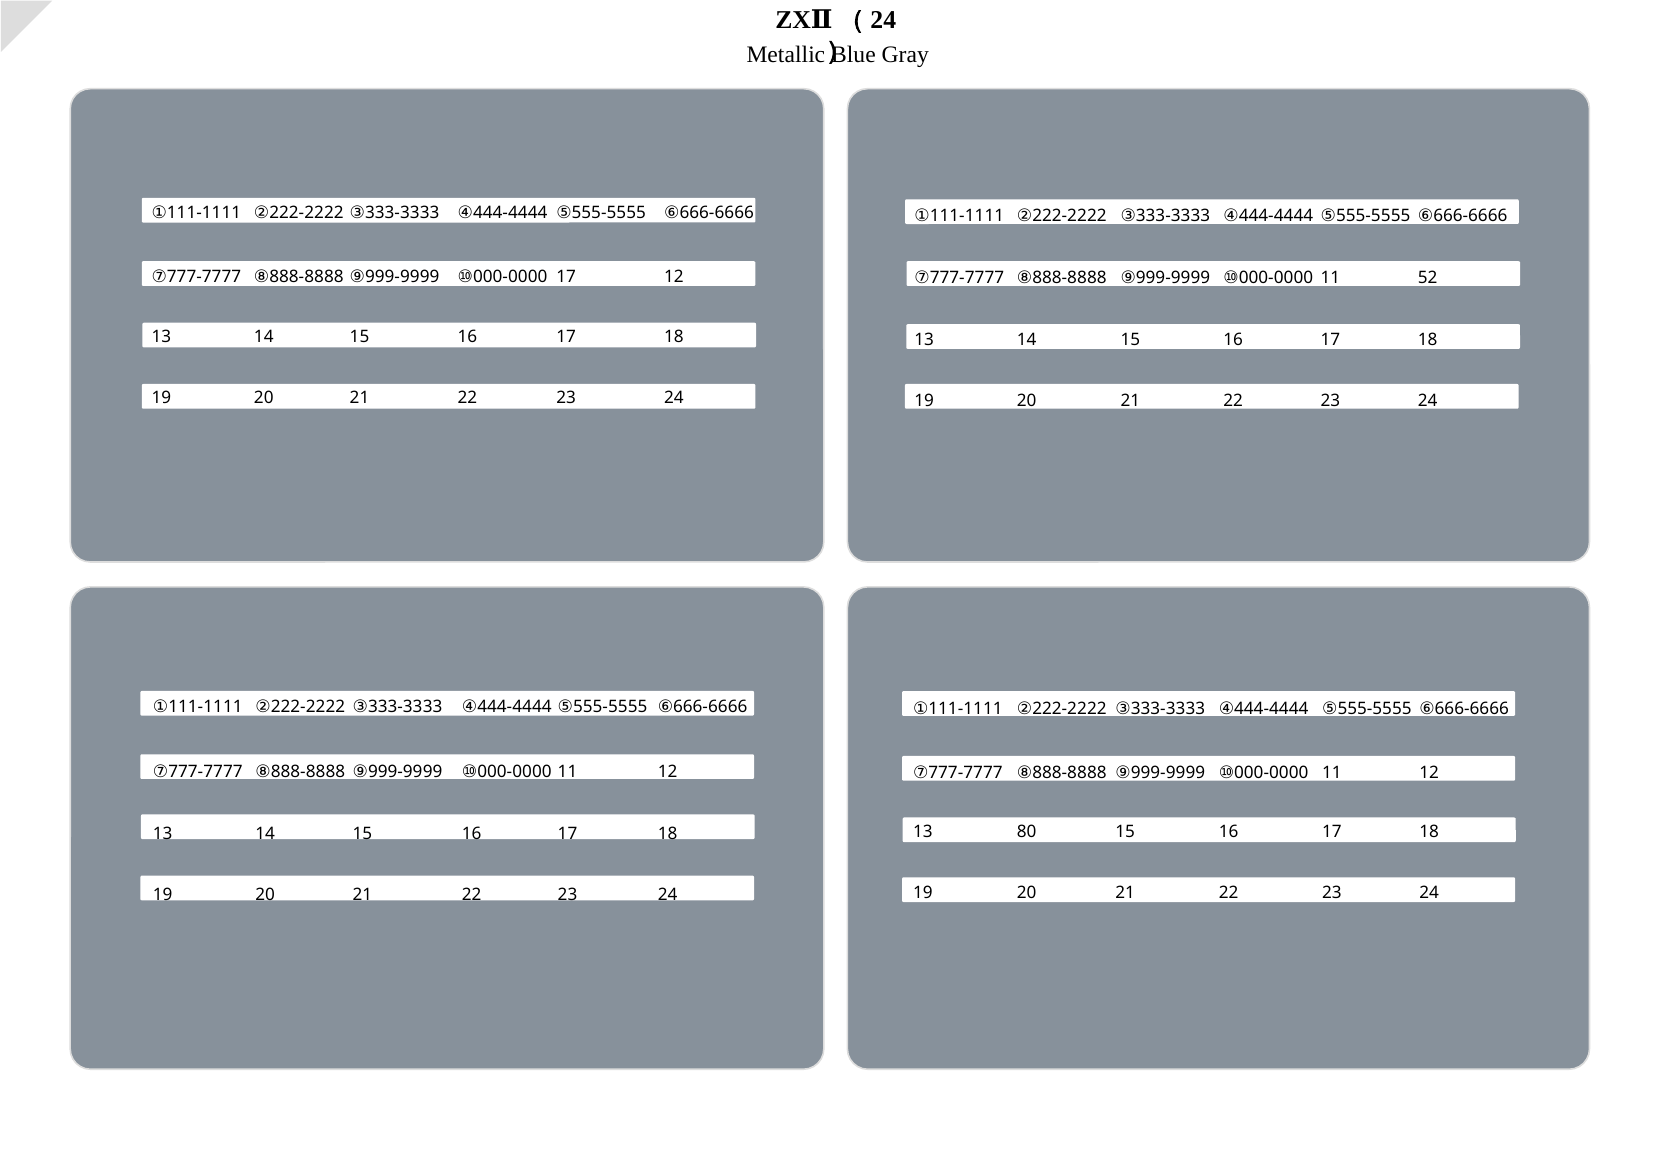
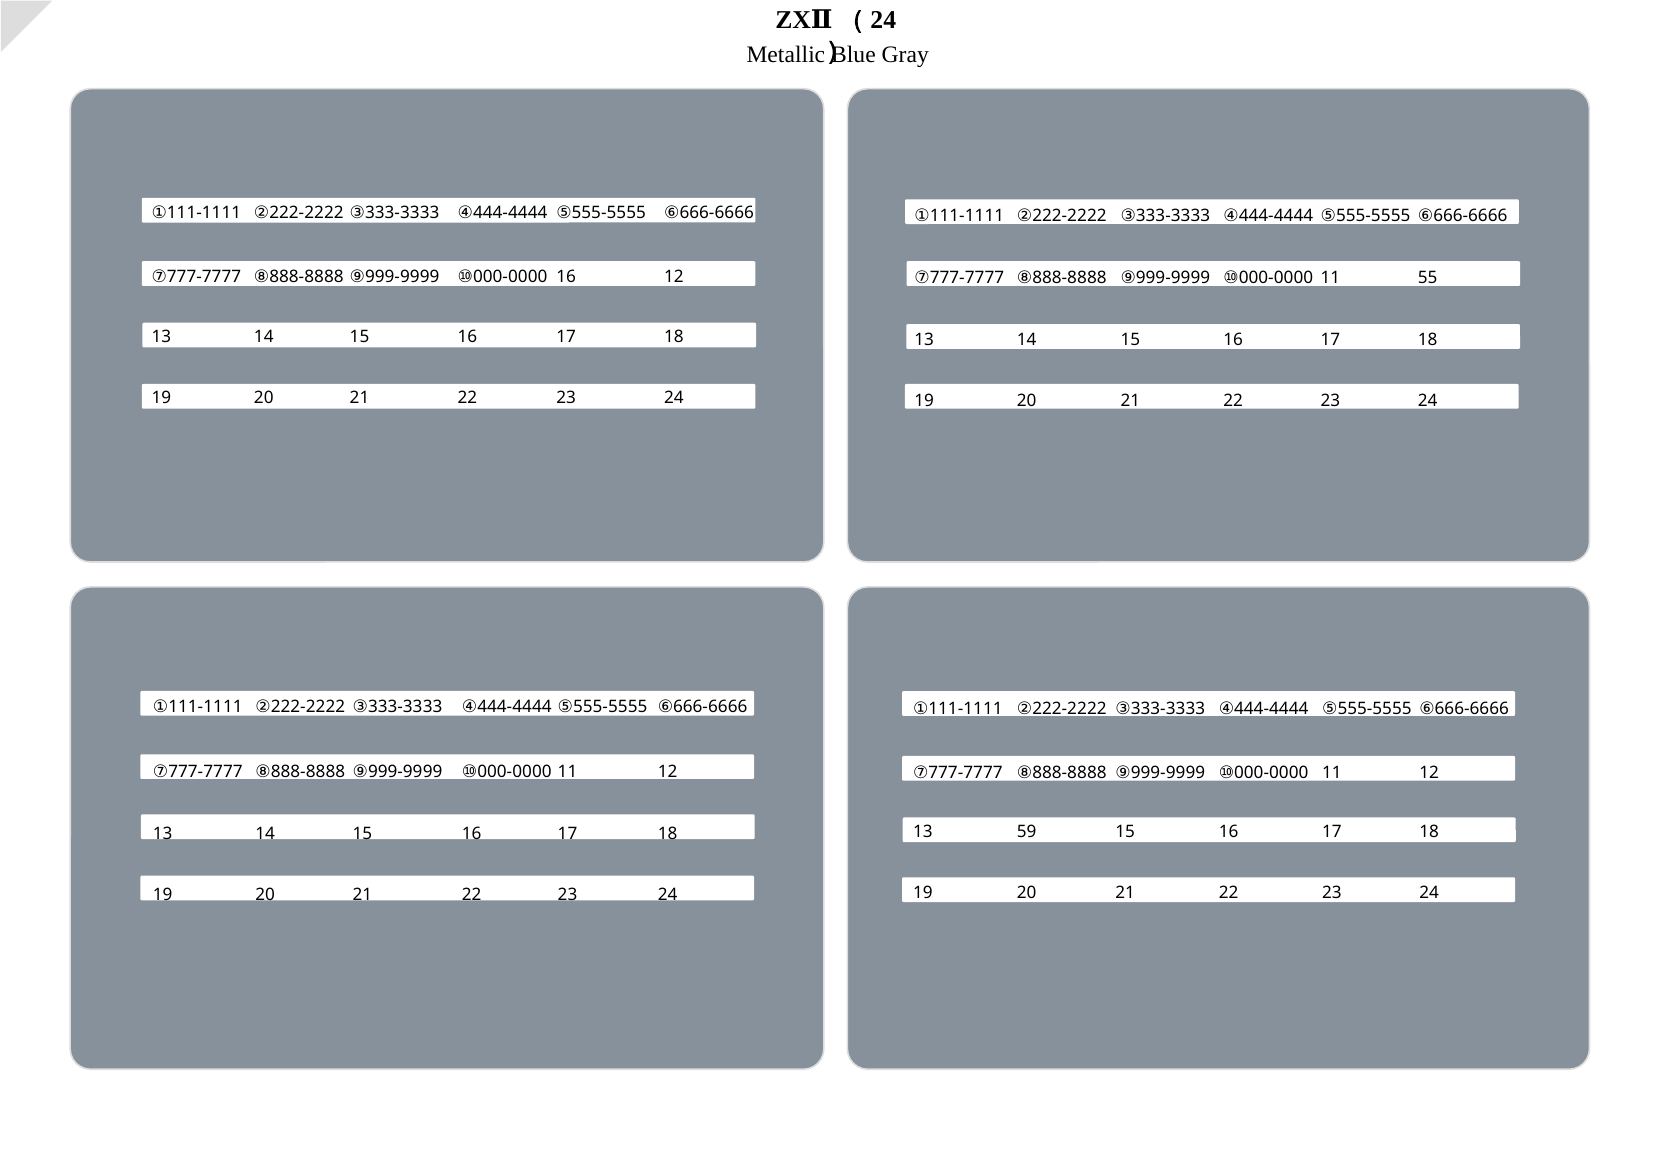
⑩000-0000 17: 17 -> 16
52: 52 -> 55
80: 80 -> 59
